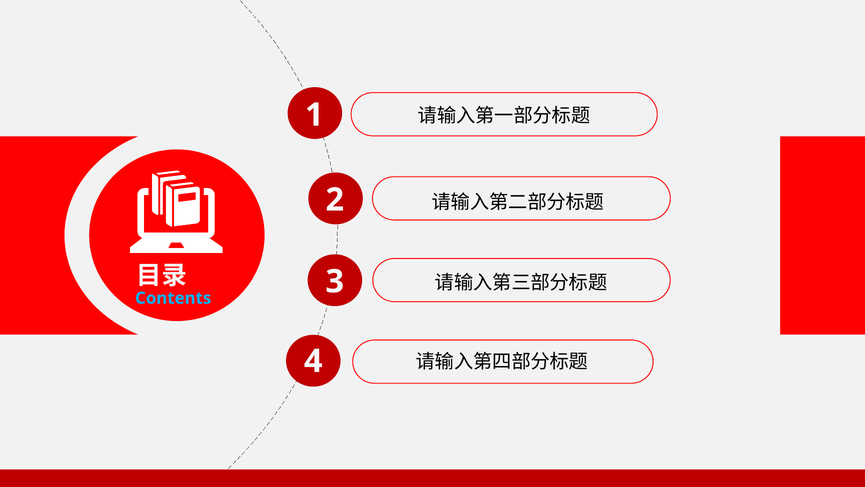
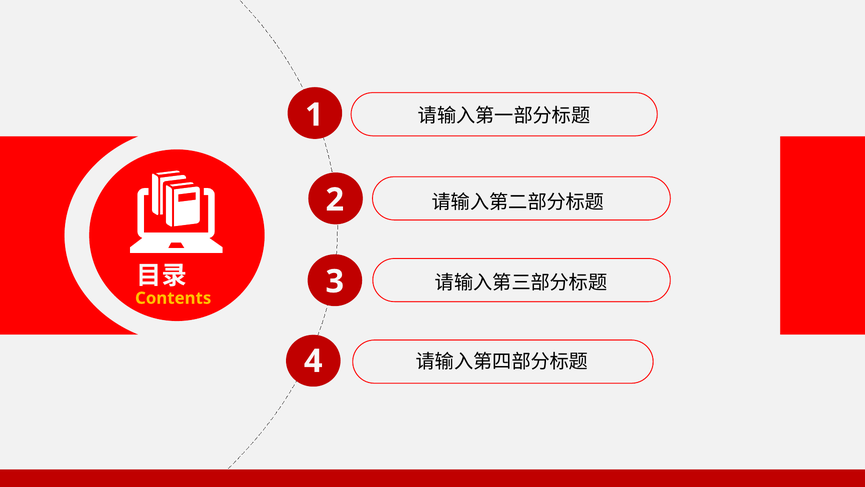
Contents colour: light blue -> yellow
